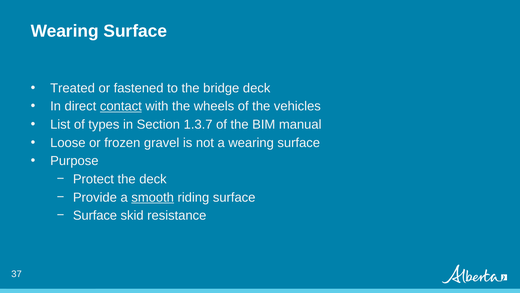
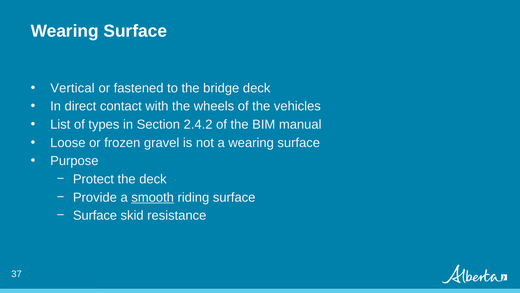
Treated: Treated -> Vertical
contact underline: present -> none
1.3.7: 1.3.7 -> 2.4.2
